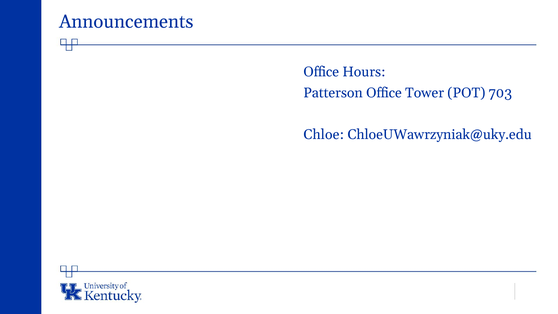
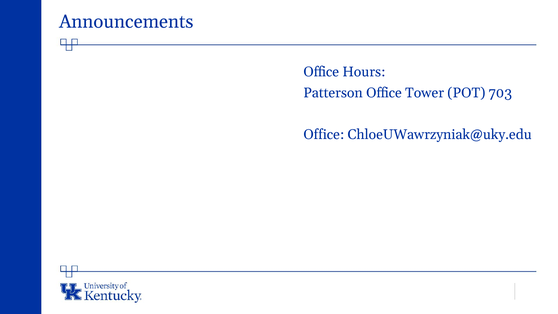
Chloe at (324, 135): Chloe -> Office
